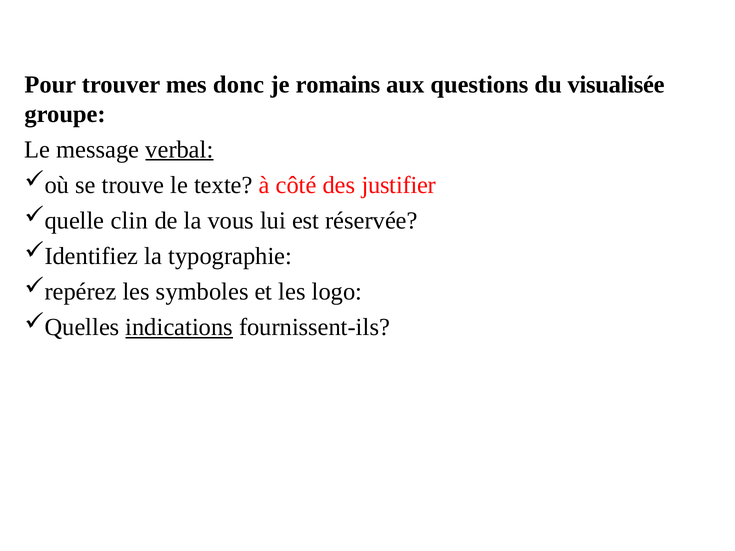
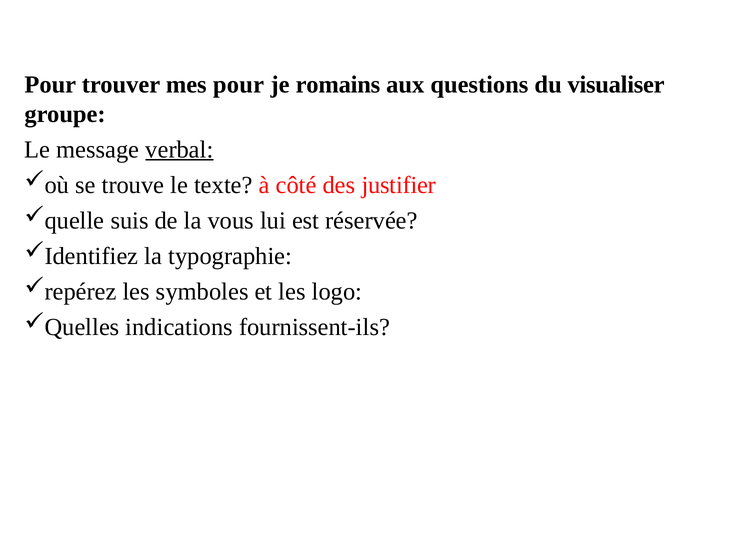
mes donc: donc -> pour
visualisée: visualisée -> visualiser
clin: clin -> suis
indications underline: present -> none
